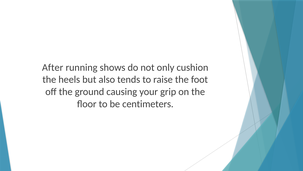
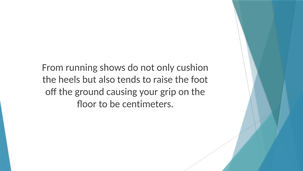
After: After -> From
